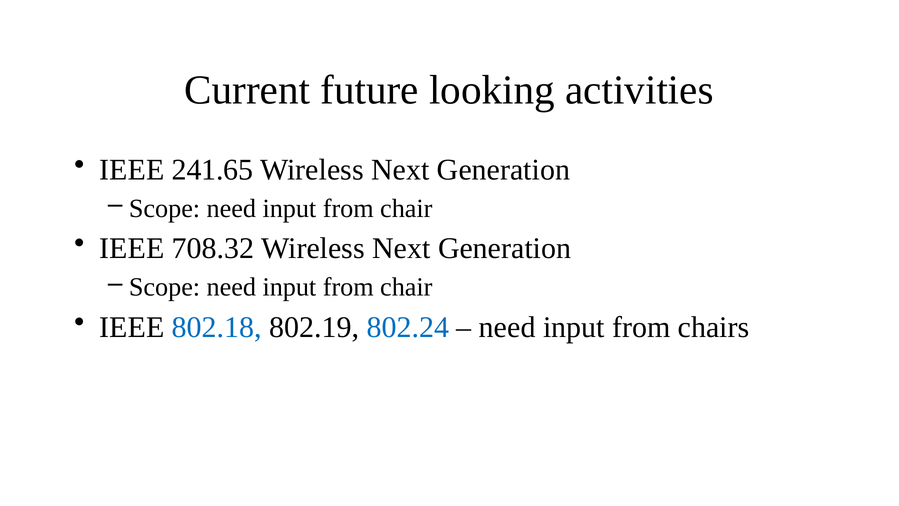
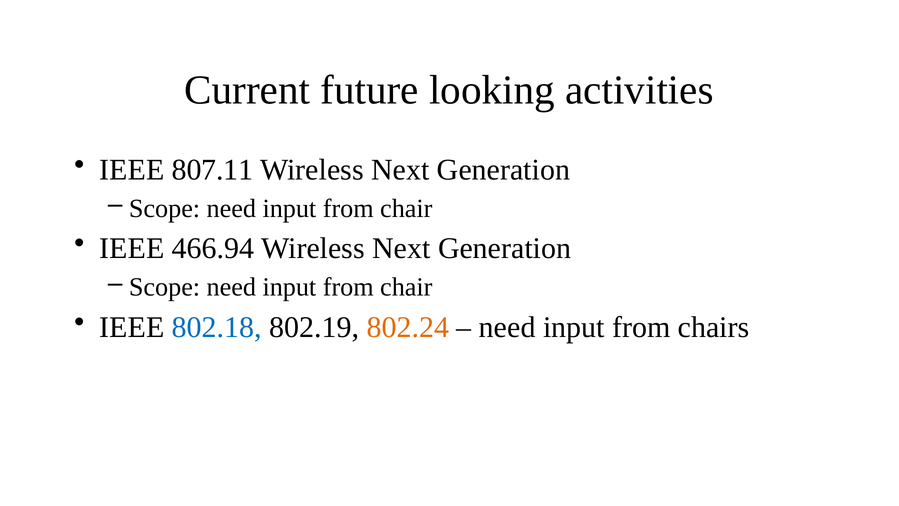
241.65: 241.65 -> 807.11
708.32: 708.32 -> 466.94
802.24 colour: blue -> orange
